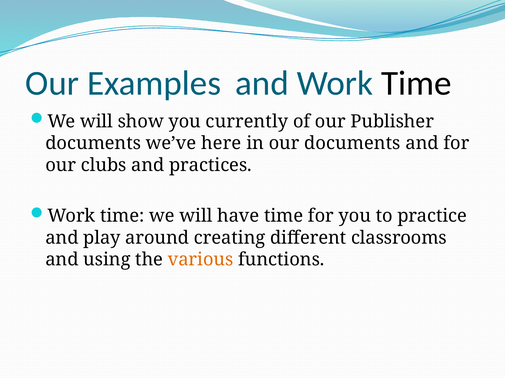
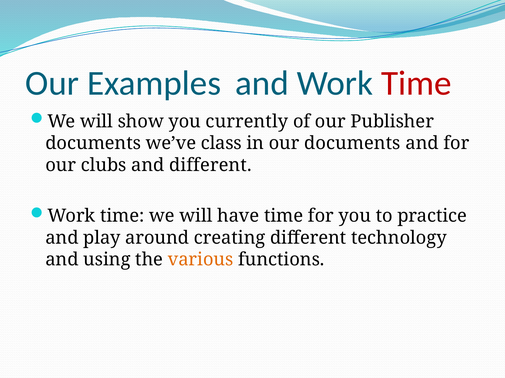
Time at (416, 83) colour: black -> red
here: here -> class
and practices: practices -> different
classrooms: classrooms -> technology
